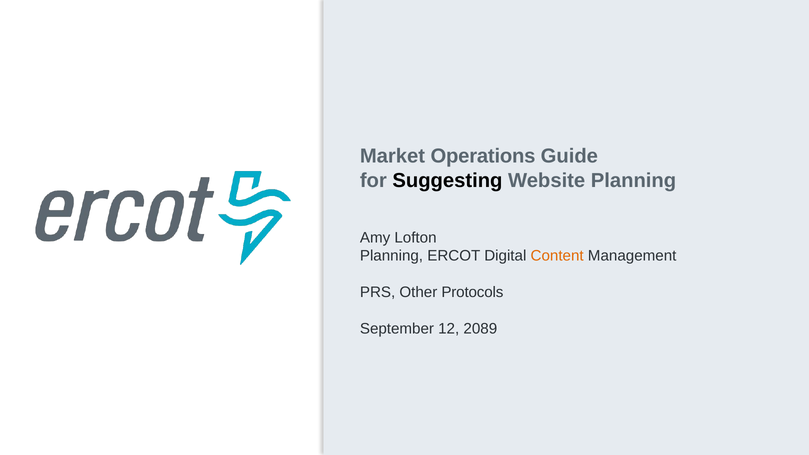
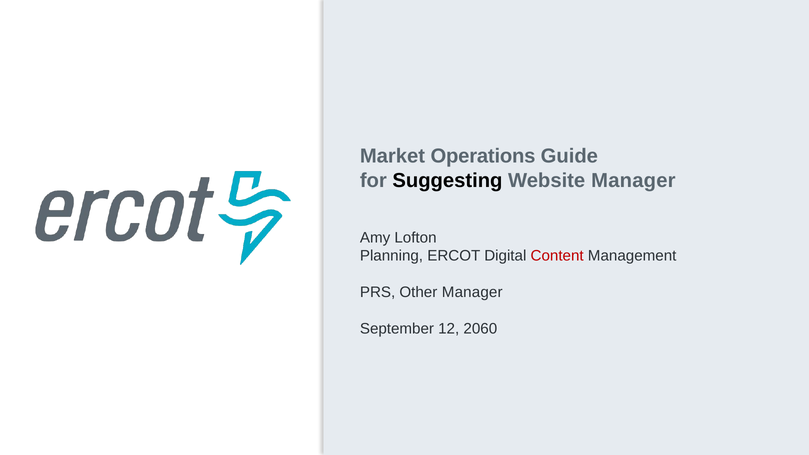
Website Planning: Planning -> Manager
Content colour: orange -> red
Other Protocols: Protocols -> Manager
2089: 2089 -> 2060
